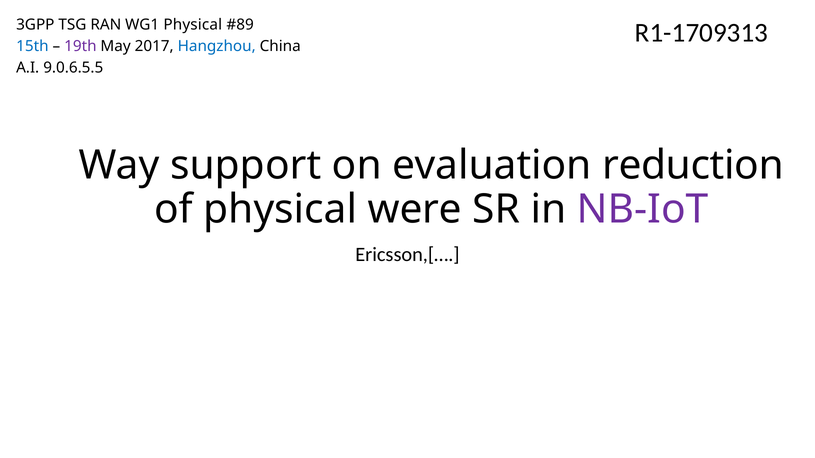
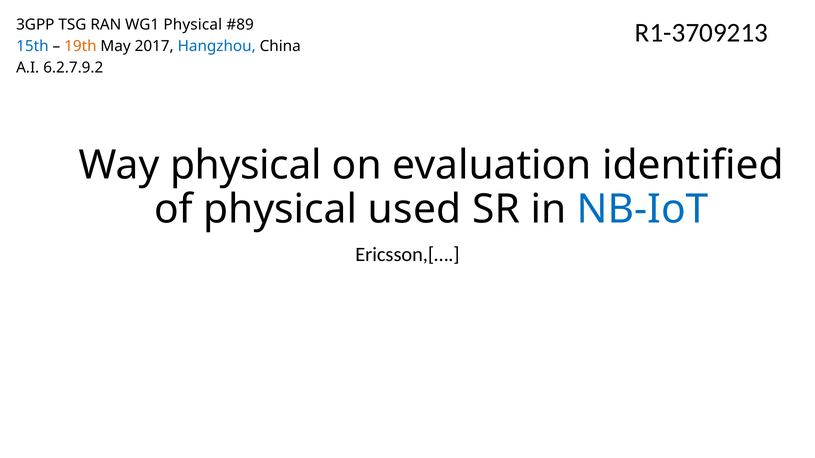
R1-1709313: R1-1709313 -> R1-3709213
19th colour: purple -> orange
9.0.6.5.5: 9.0.6.5.5 -> 6.2.7.9.2
Way support: support -> physical
reduction: reduction -> identified
were: were -> used
NB-IoT colour: purple -> blue
